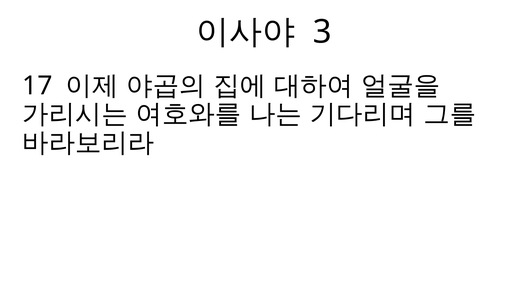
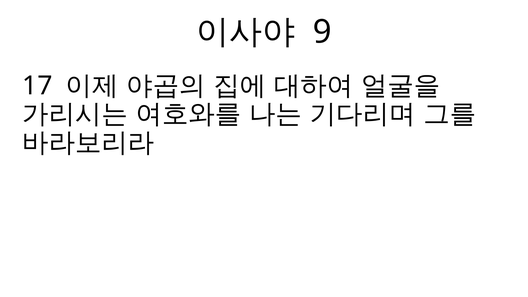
3: 3 -> 9
